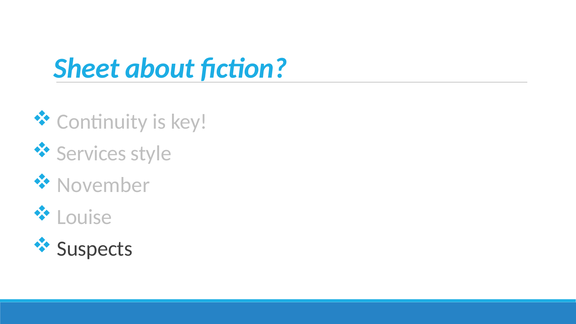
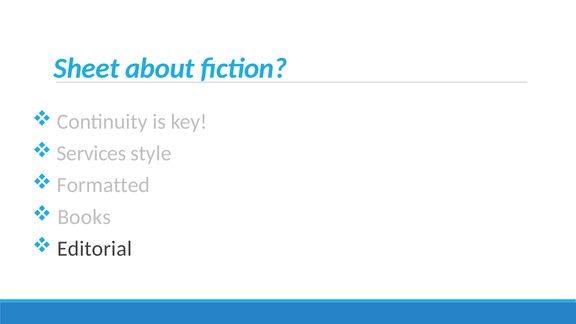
November: November -> Formatted
Louise: Louise -> Books
Suspects: Suspects -> Editorial
